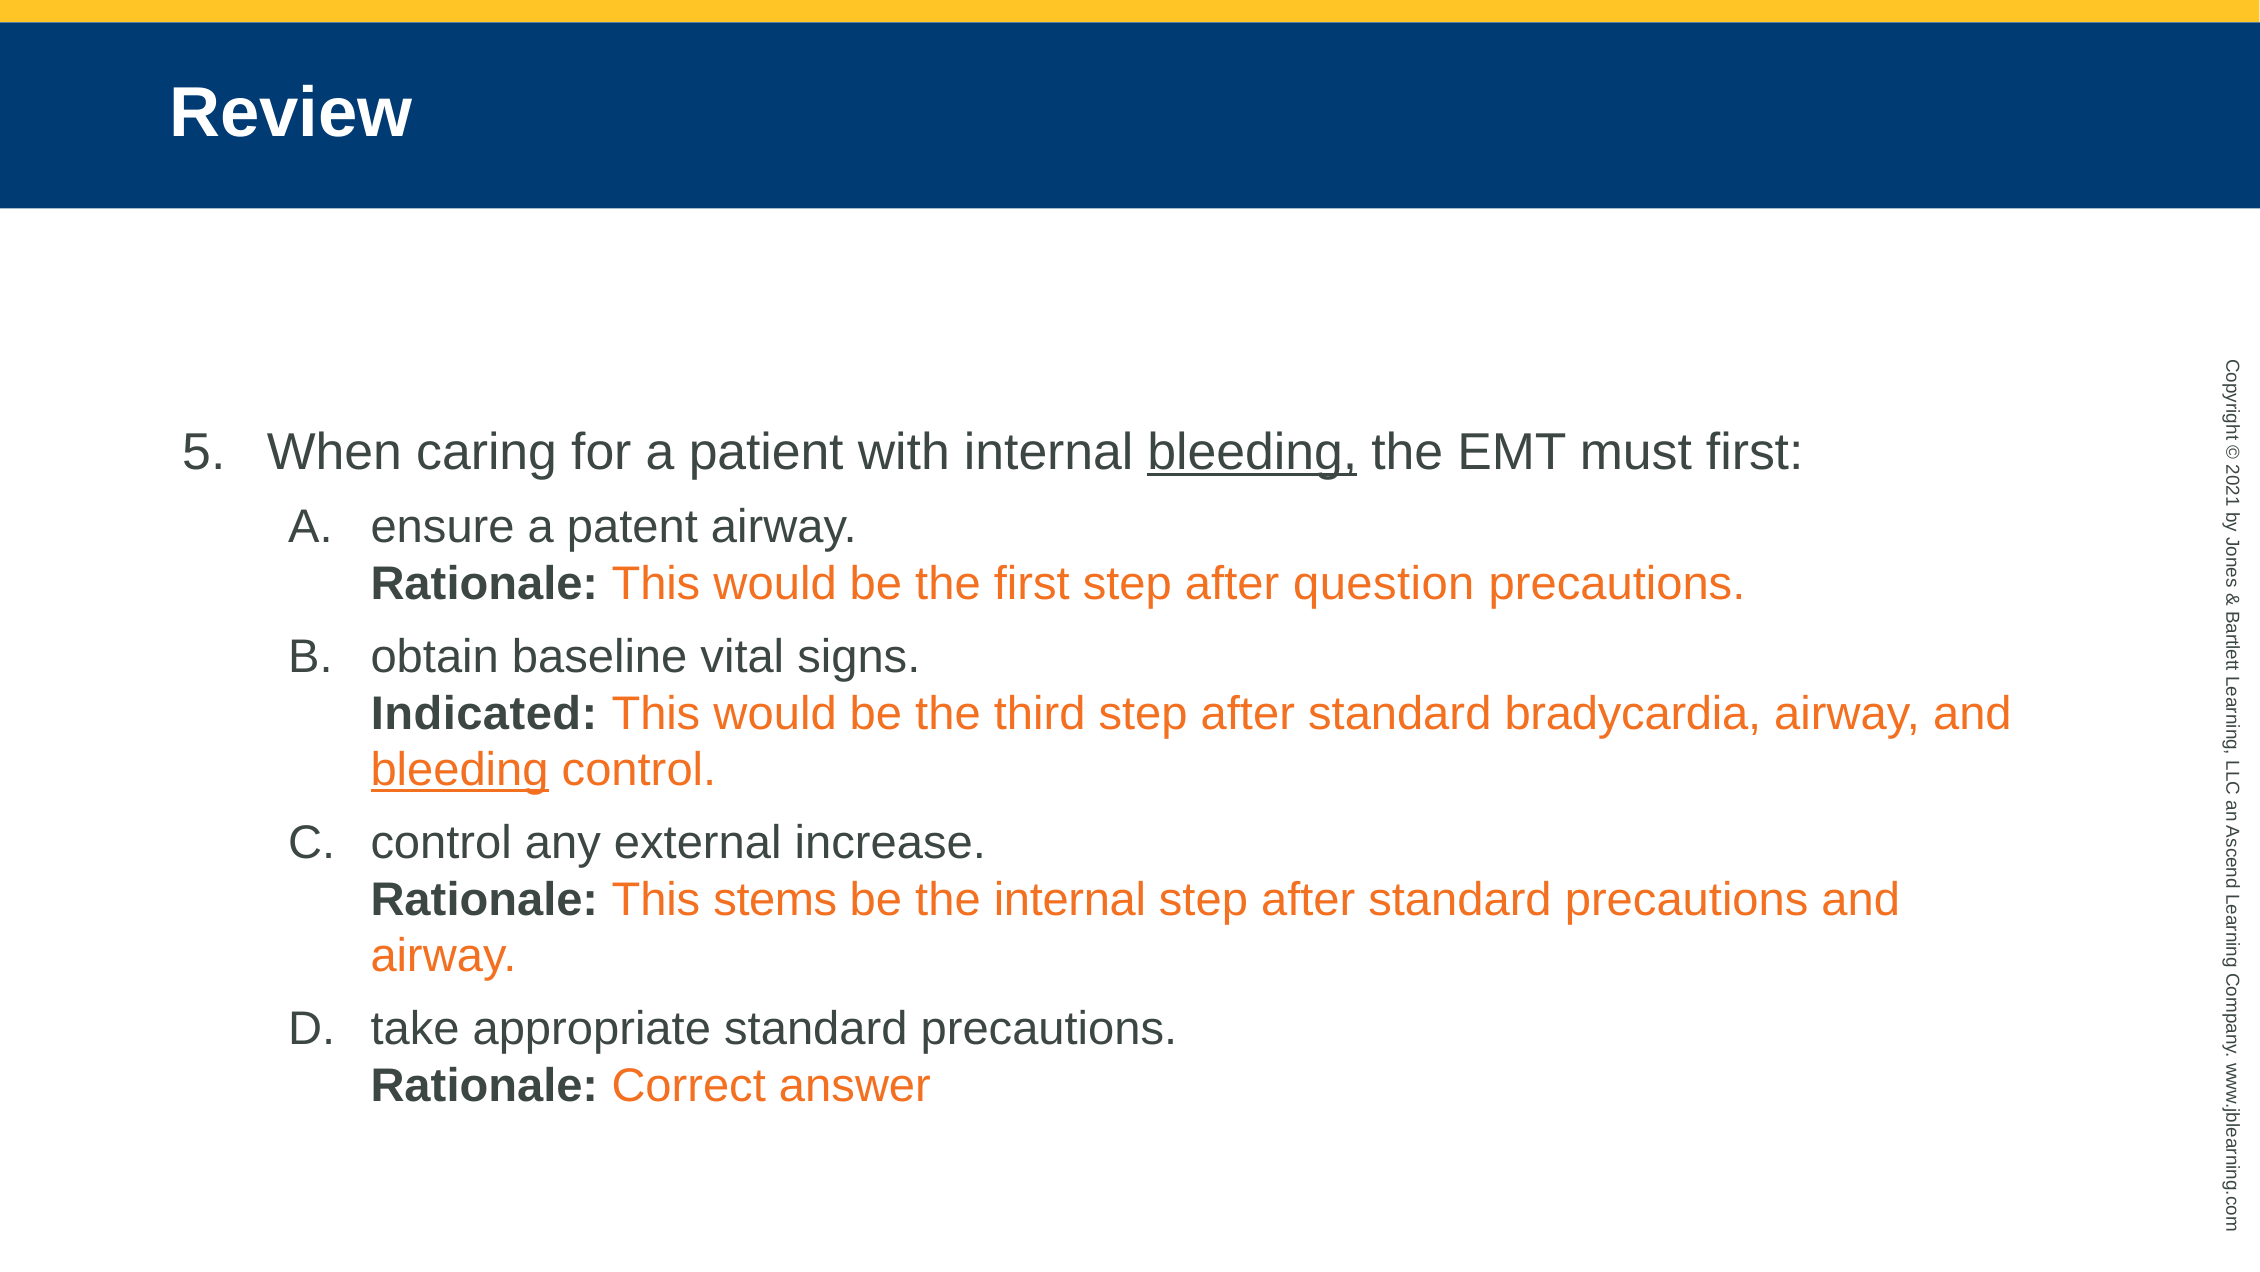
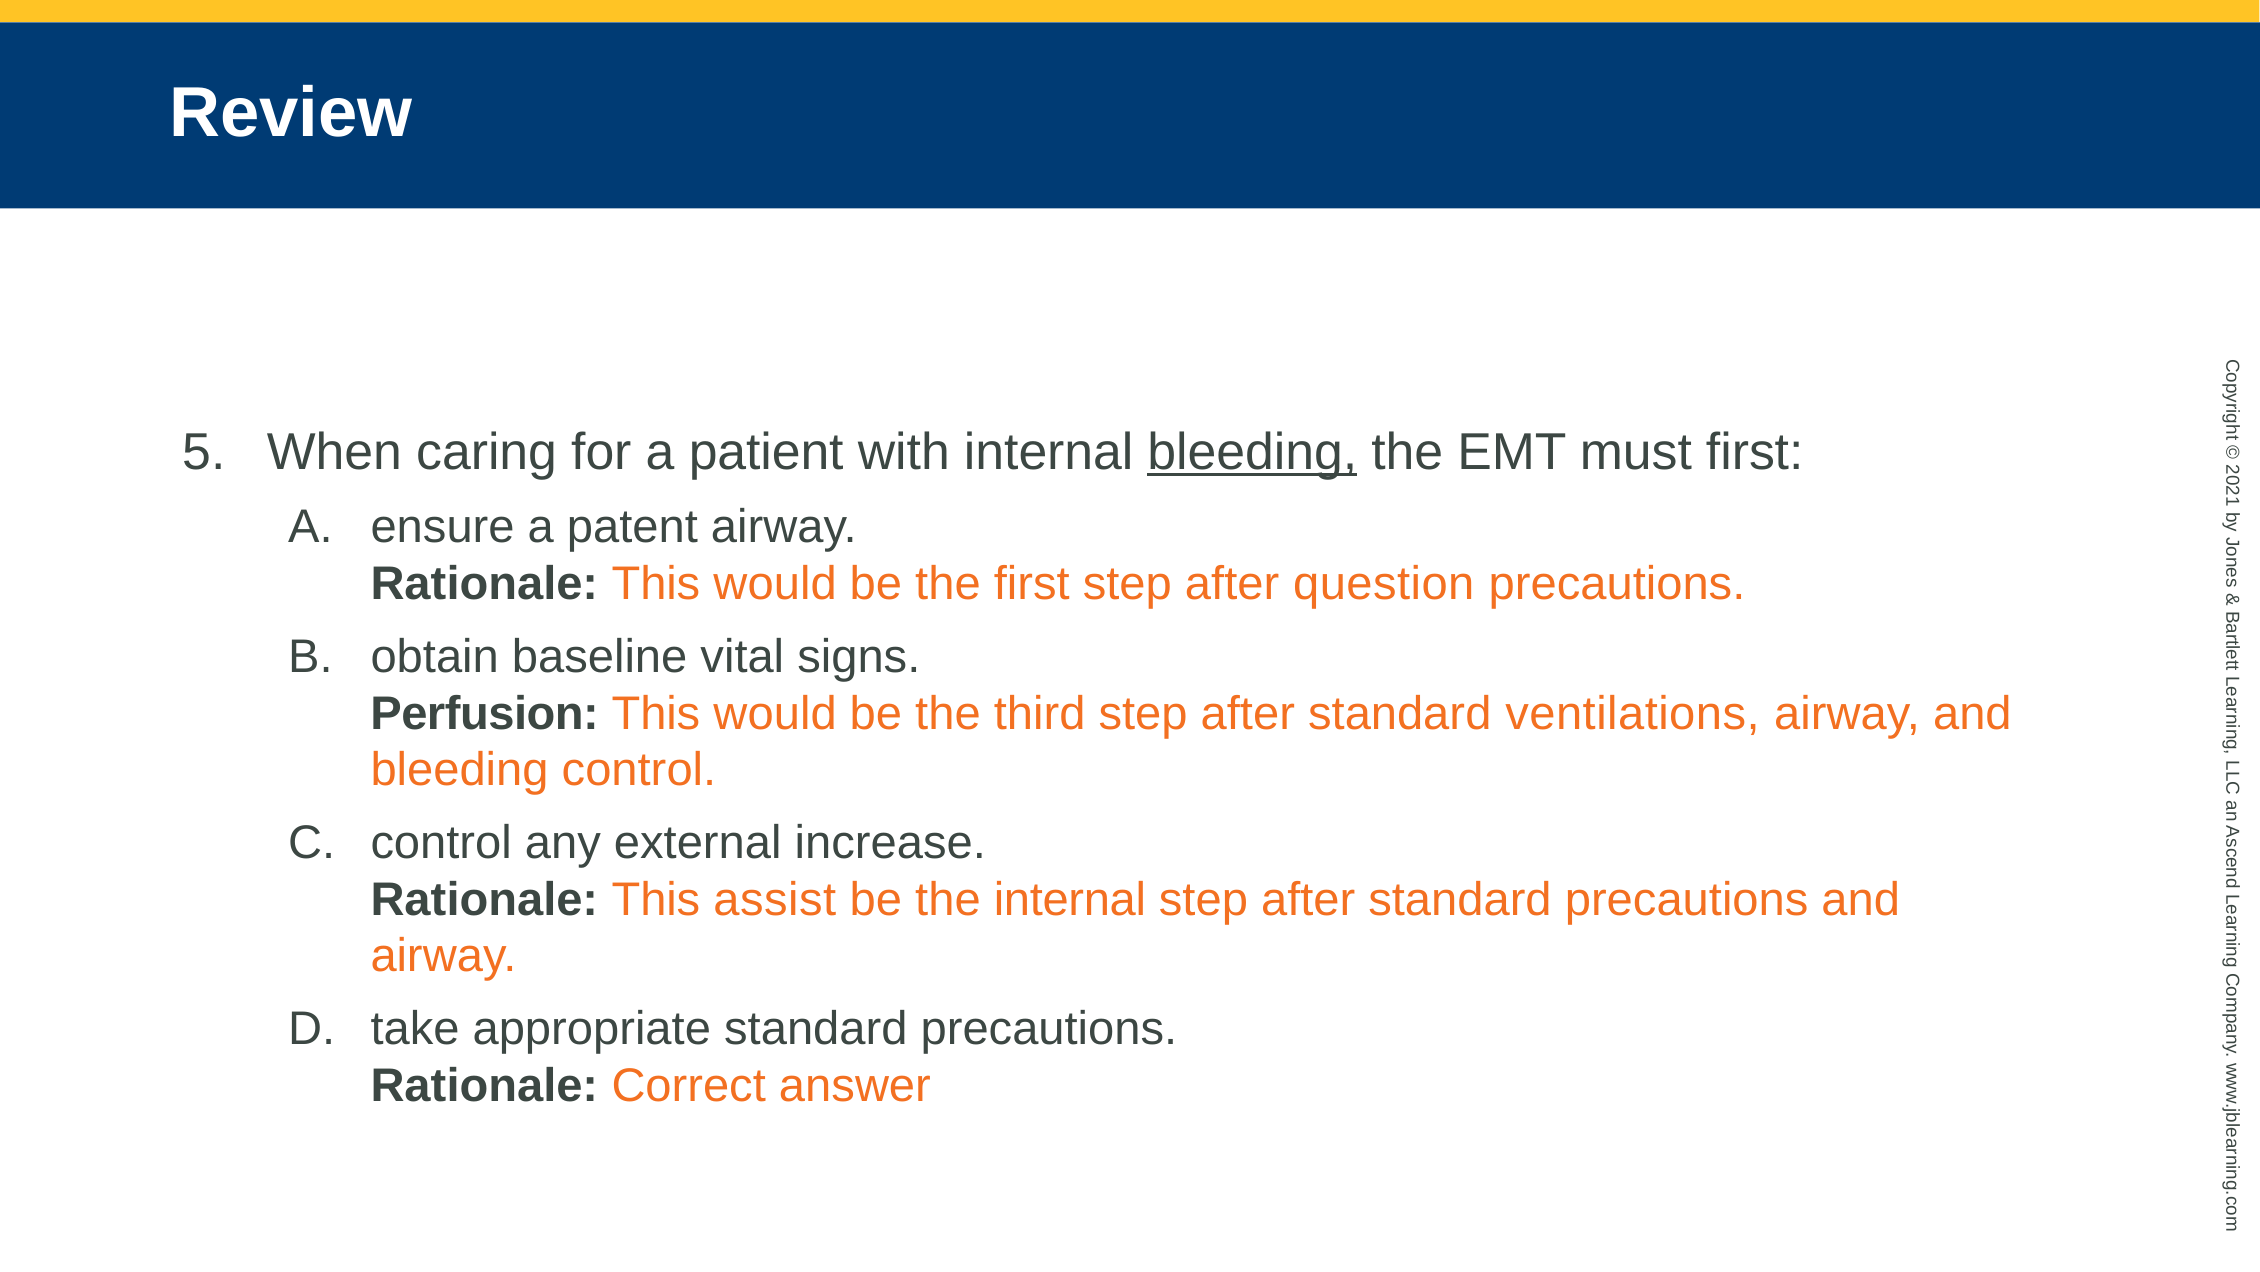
Indicated: Indicated -> Perfusion
bradycardia: bradycardia -> ventilations
bleeding at (460, 770) underline: present -> none
stems: stems -> assist
